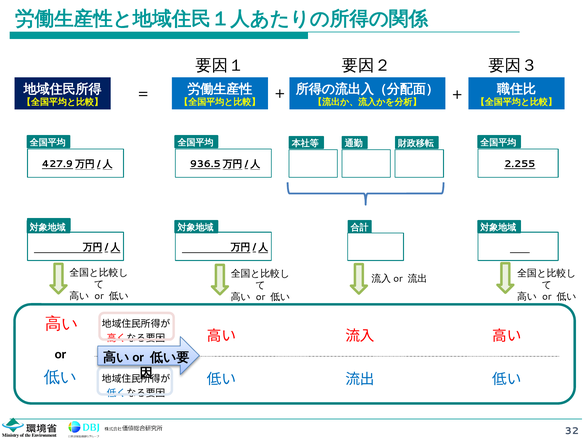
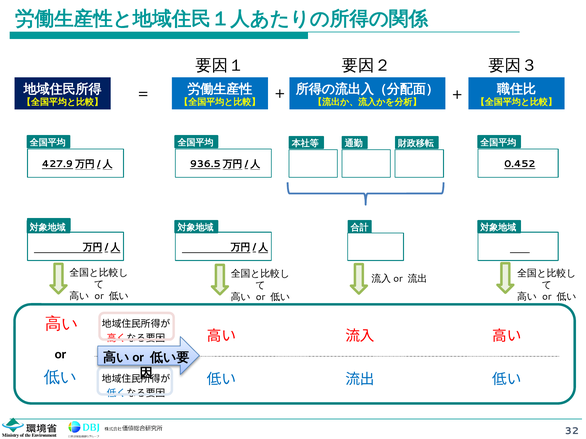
2.255: 2.255 -> 0.452
